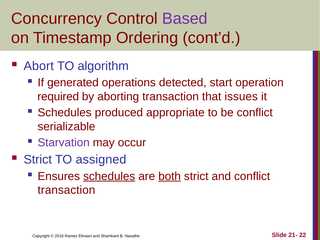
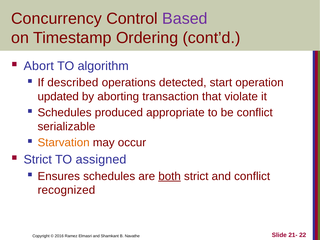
generated: generated -> described
required: required -> updated
issues: issues -> violate
Starvation colour: purple -> orange
schedules at (109, 176) underline: present -> none
transaction at (66, 190): transaction -> recognized
